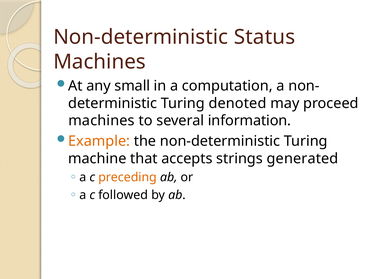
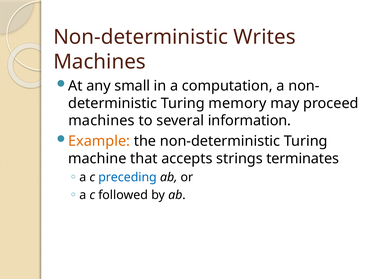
Status: Status -> Writes
denoted: denoted -> memory
generated: generated -> terminates
preceding colour: orange -> blue
